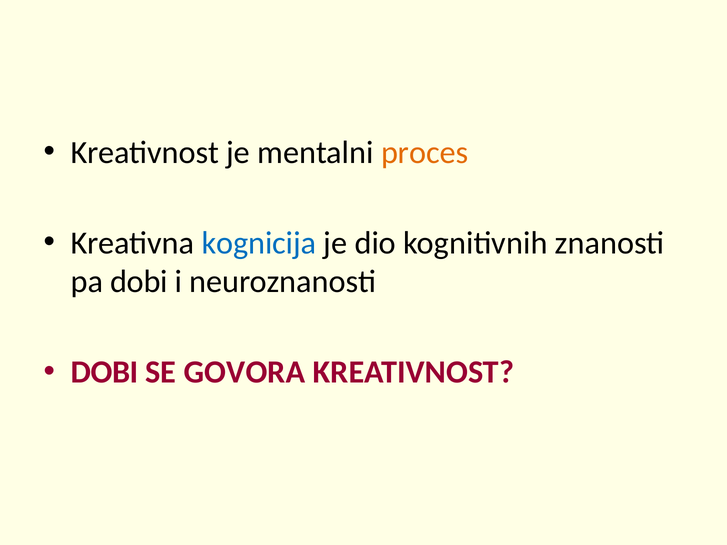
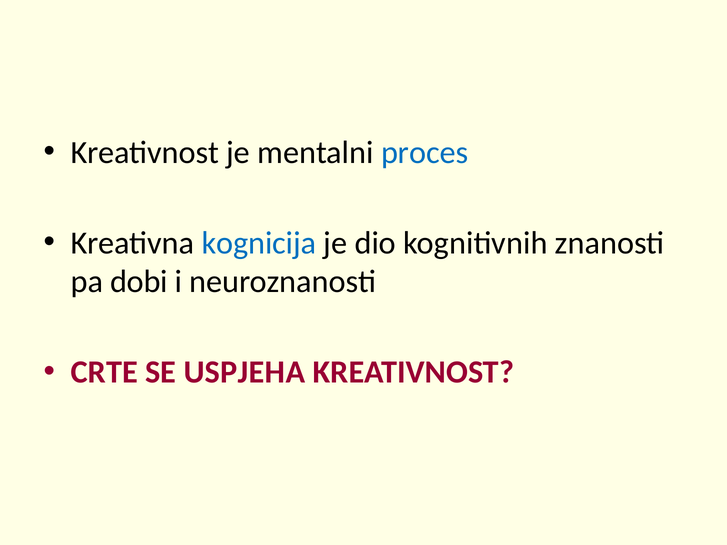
proces colour: orange -> blue
DOBI at (105, 372): DOBI -> CRTE
GOVORA: GOVORA -> USPJEHA
